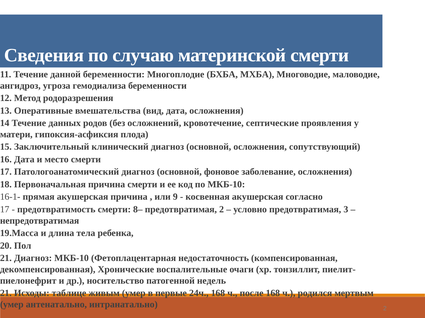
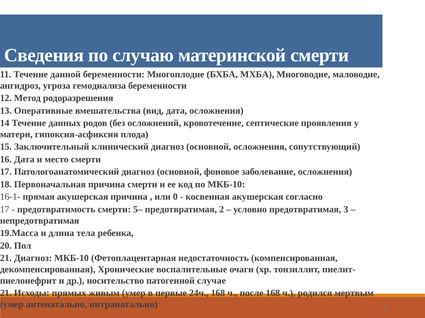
9: 9 -> 0
8–: 8– -> 5–
недель: недель -> случае
таблице: таблице -> прямых
